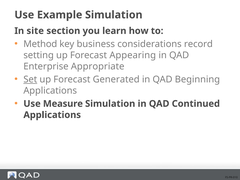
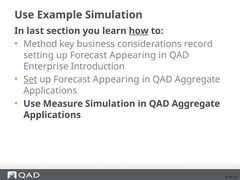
site: site -> last
how underline: none -> present
Appropriate: Appropriate -> Introduction
Generated at (116, 79): Generated -> Appearing
Beginning at (197, 79): Beginning -> Aggregate
Simulation in QAD Continued: Continued -> Aggregate
